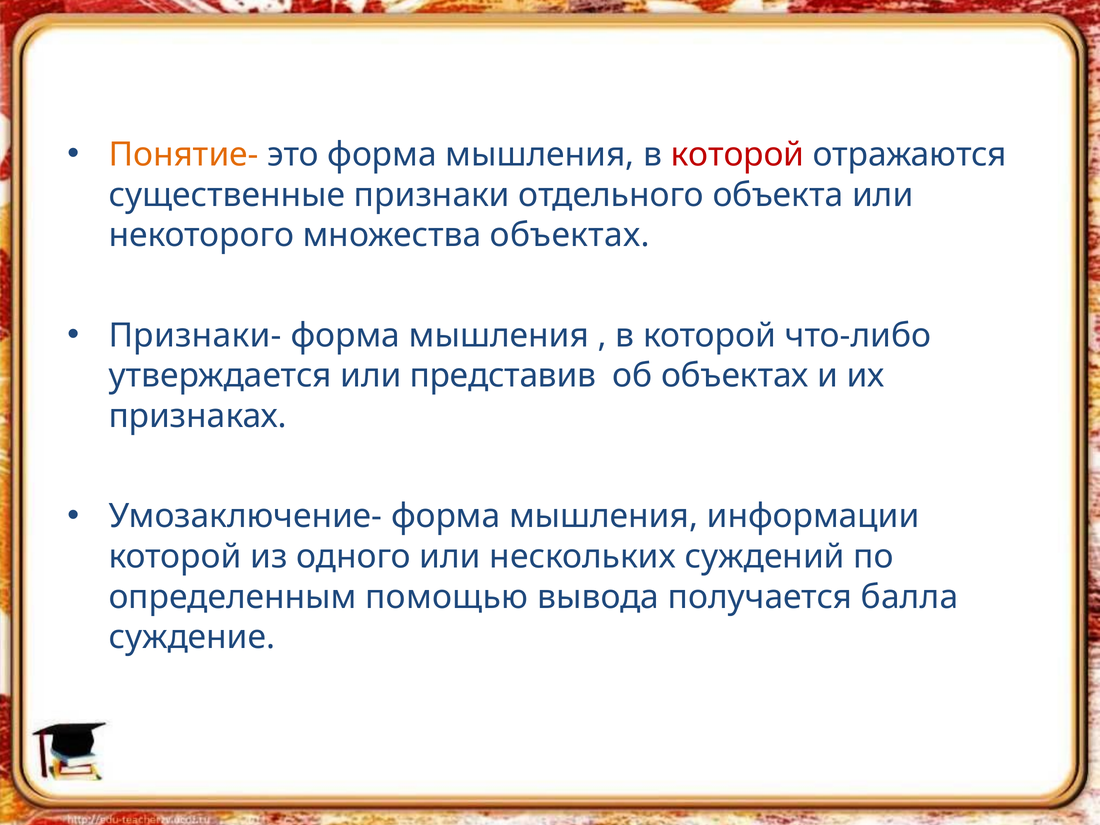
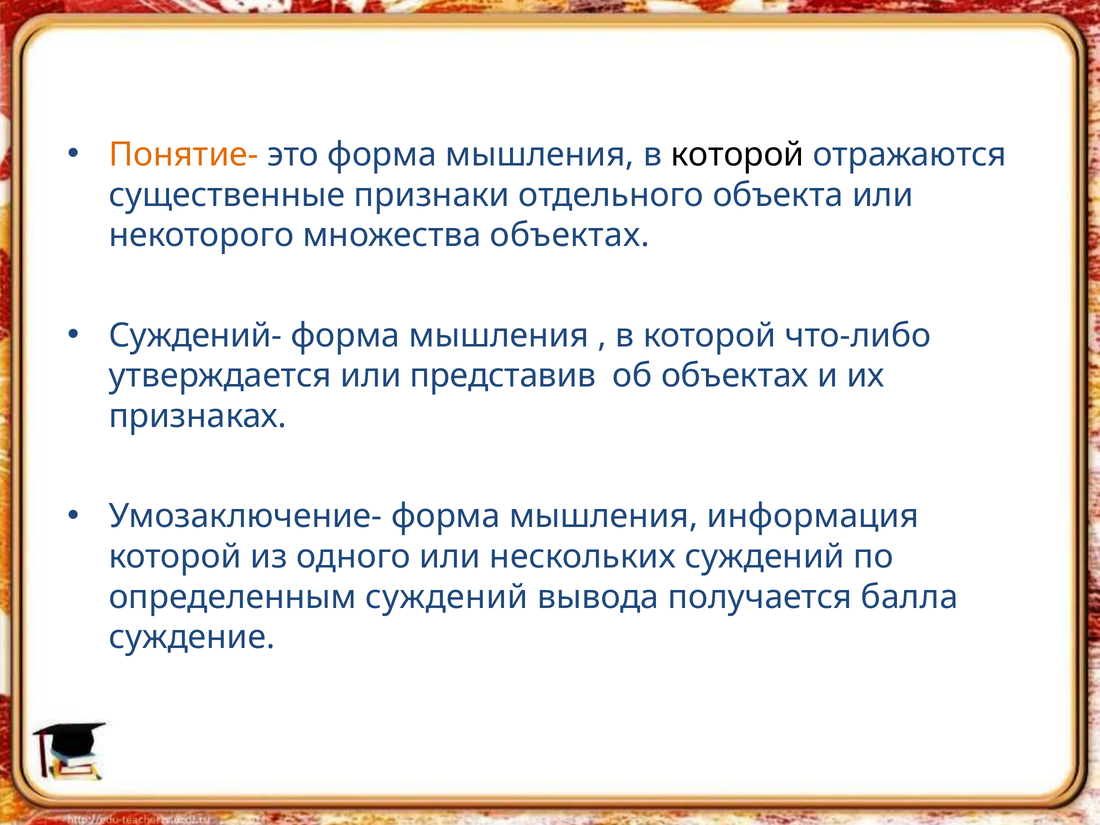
которой at (737, 155) colour: red -> black
Признаки-: Признаки- -> Суждений-
информации: информации -> информация
определенным помощью: помощью -> суждений
